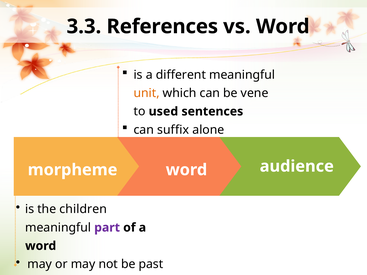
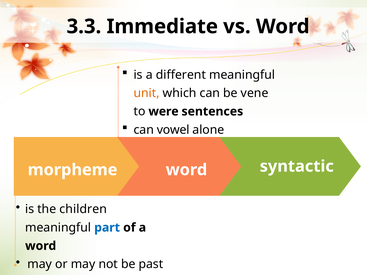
References: References -> Immediate
used: used -> were
suffix: suffix -> vowel
audience: audience -> syntactic
part colour: purple -> blue
